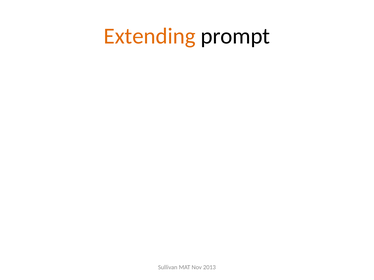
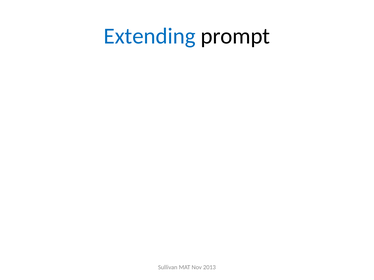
Extending colour: orange -> blue
